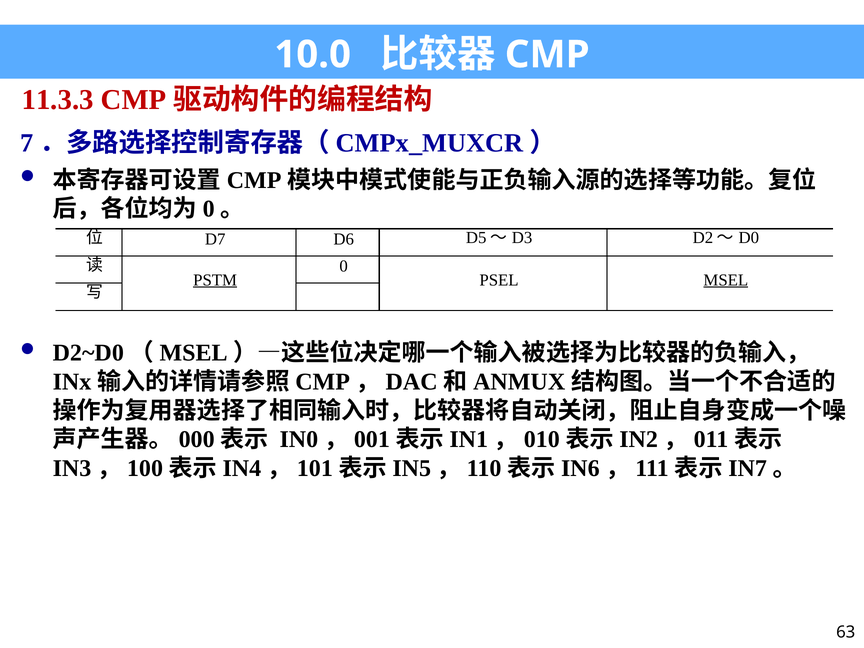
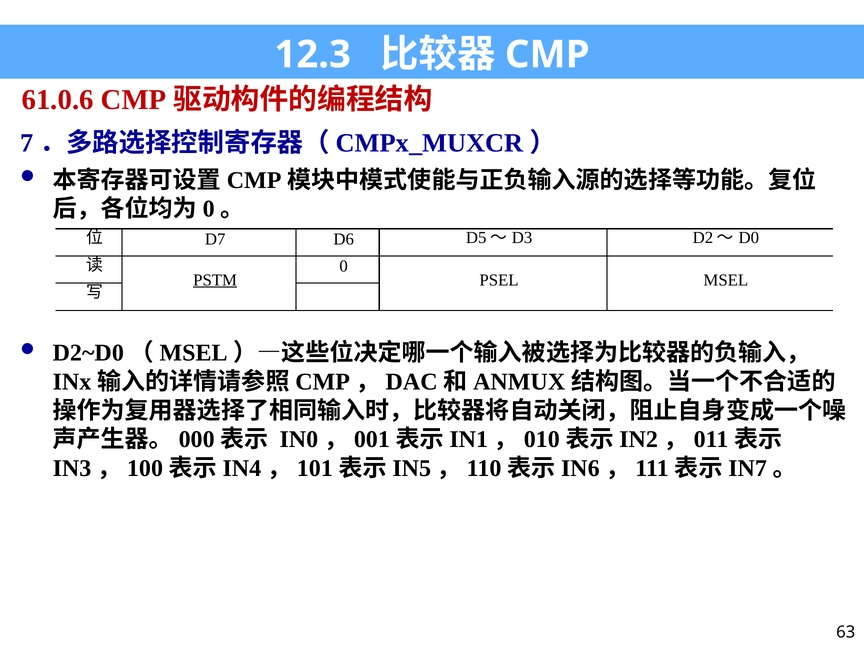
10.0: 10.0 -> 12.3
11.3.3: 11.3.3 -> 61.0.6
MSEL underline: present -> none
